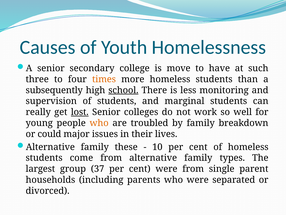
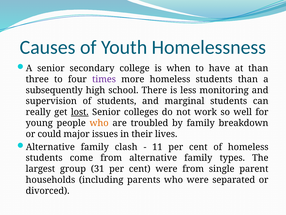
move: move -> when
at such: such -> than
times colour: orange -> purple
school underline: present -> none
these: these -> clash
10: 10 -> 11
37: 37 -> 31
